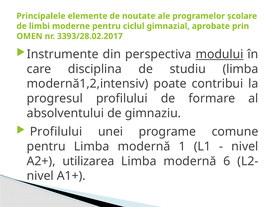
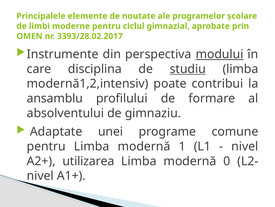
studiu underline: none -> present
progresul: progresul -> ansamblu
Profilului at (56, 131): Profilului -> Adaptate
6: 6 -> 0
